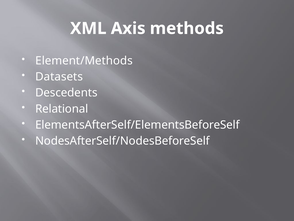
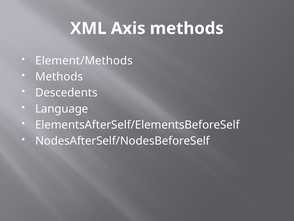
Datasets at (59, 77): Datasets -> Methods
Relational: Relational -> Language
